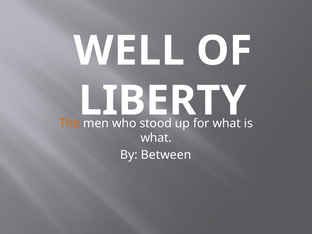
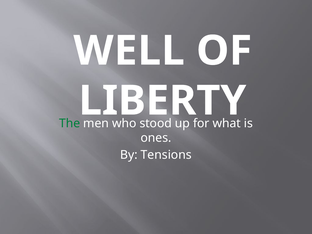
The colour: orange -> green
what at (156, 138): what -> ones
Between: Between -> Tensions
